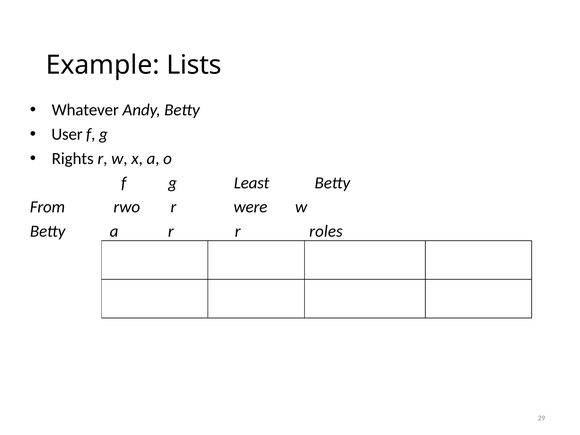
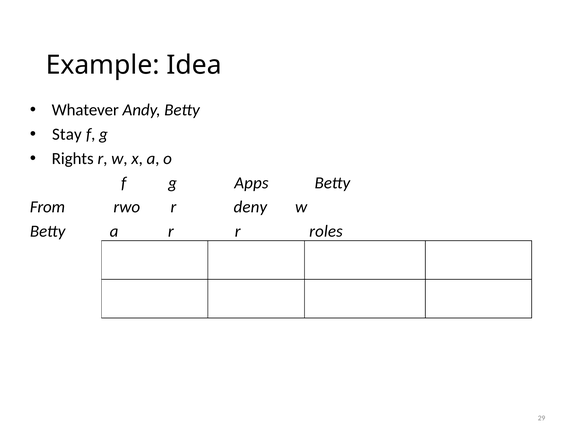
Lists: Lists -> Idea
User: User -> Stay
Least: Least -> Apps
were: were -> deny
